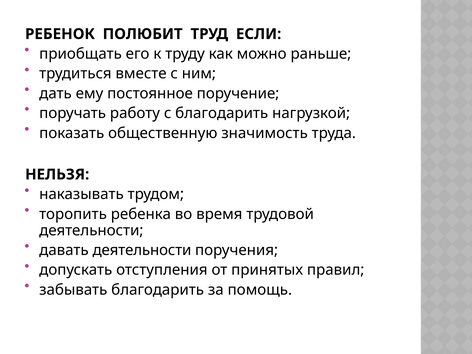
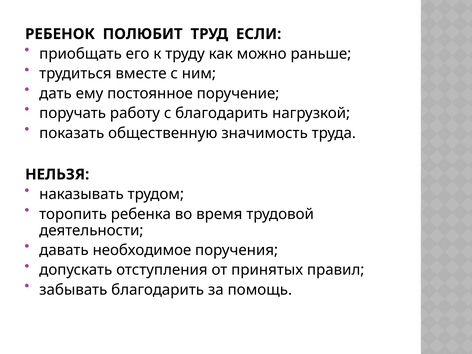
давать деятельности: деятельности -> необходимое
